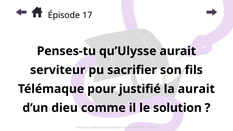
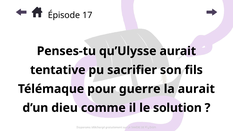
serviteur: serviteur -> tentative
justifié: justifié -> guerre
